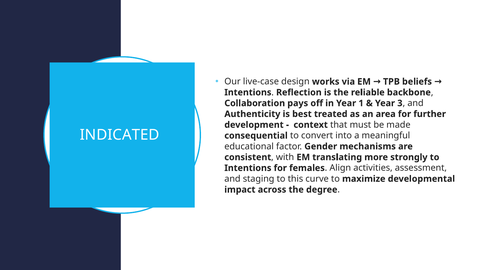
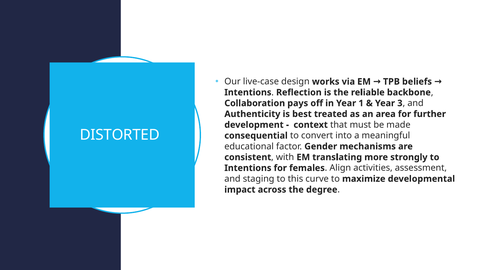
INDICATED: INDICATED -> DISTORTED
